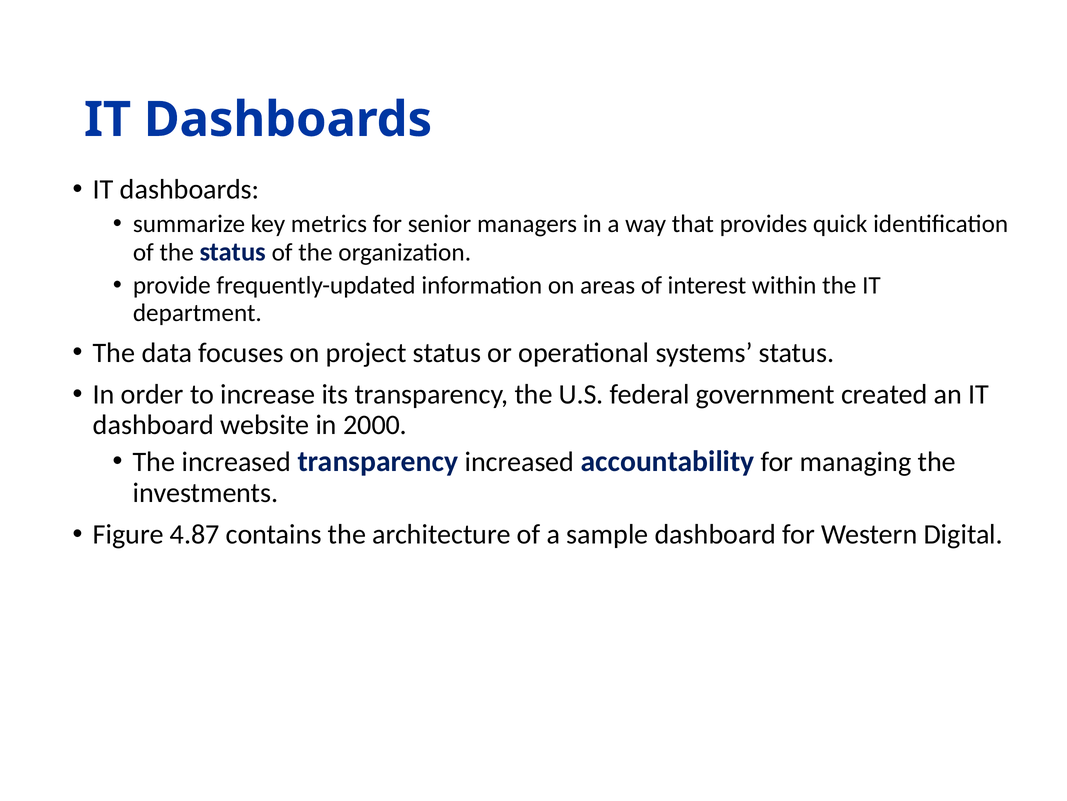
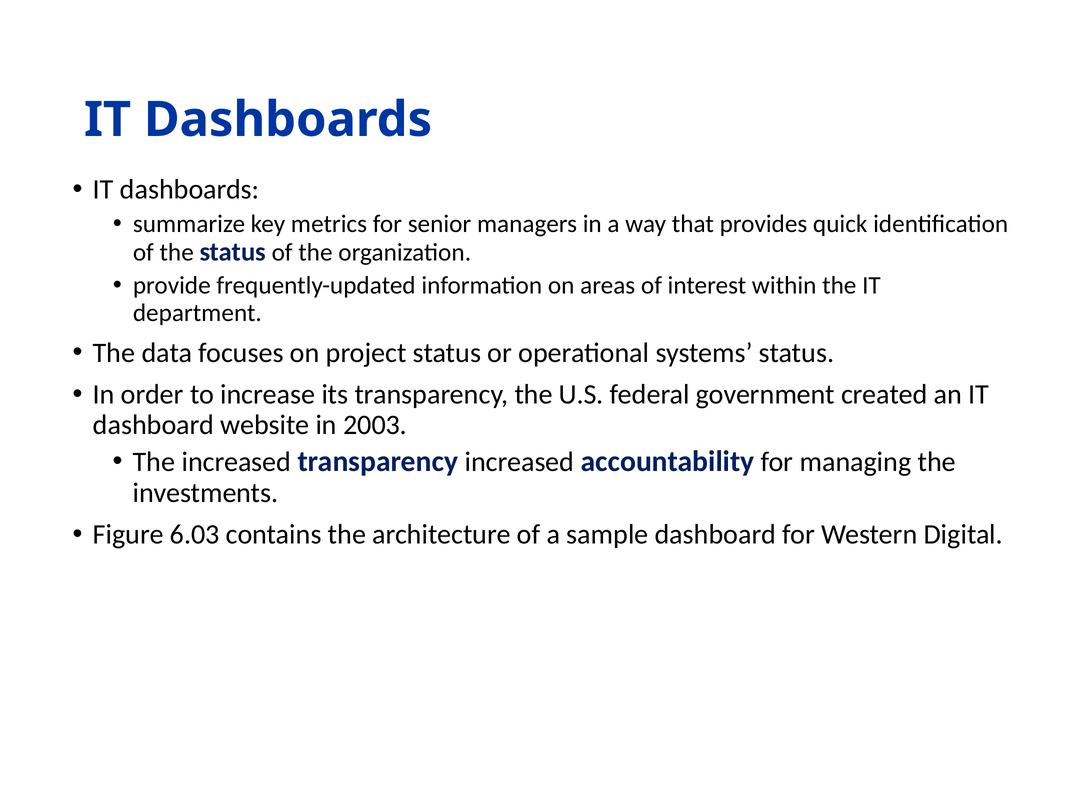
2000: 2000 -> 2003
4.87: 4.87 -> 6.03
